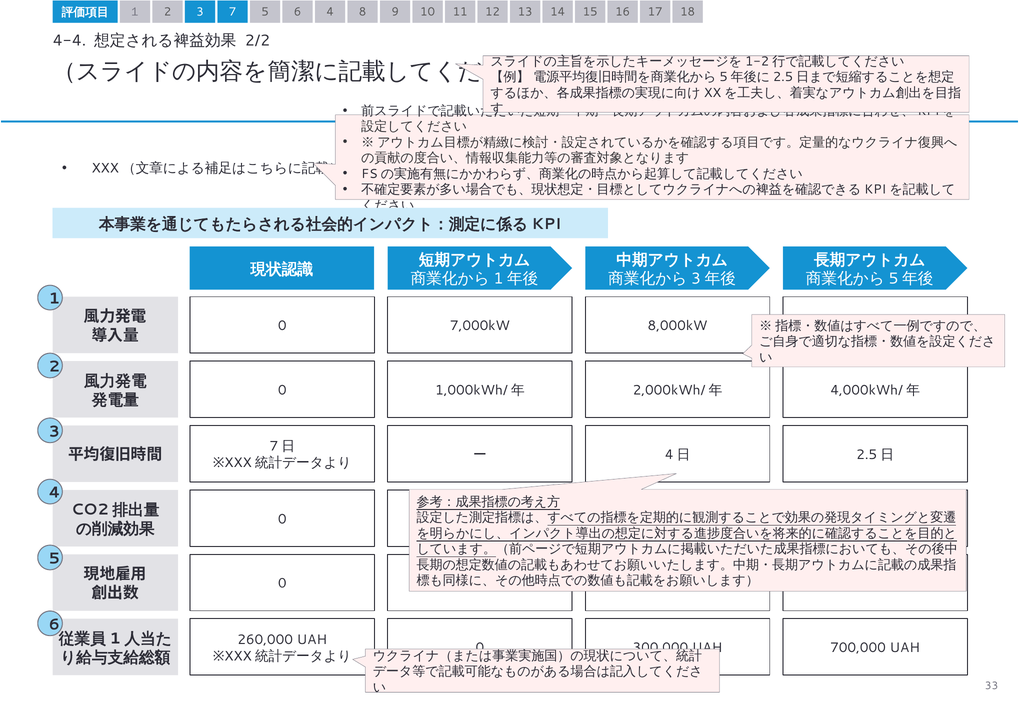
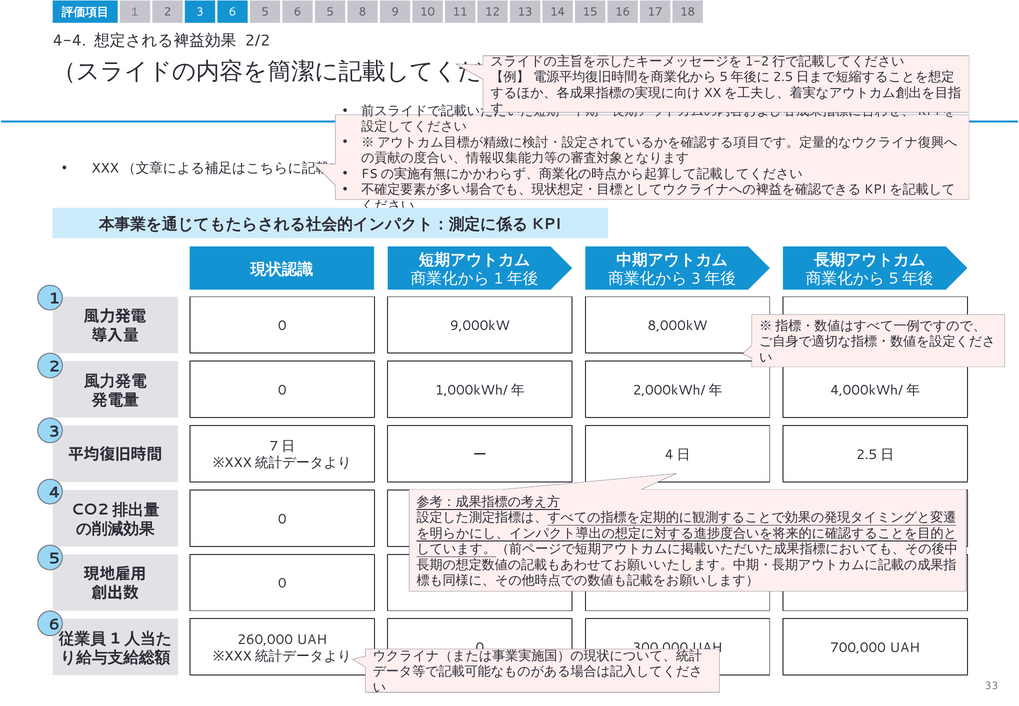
3 7: 7 -> 6
5 6 4: 4 -> 5
7,000kW: 7,000kW -> 9,000kW
